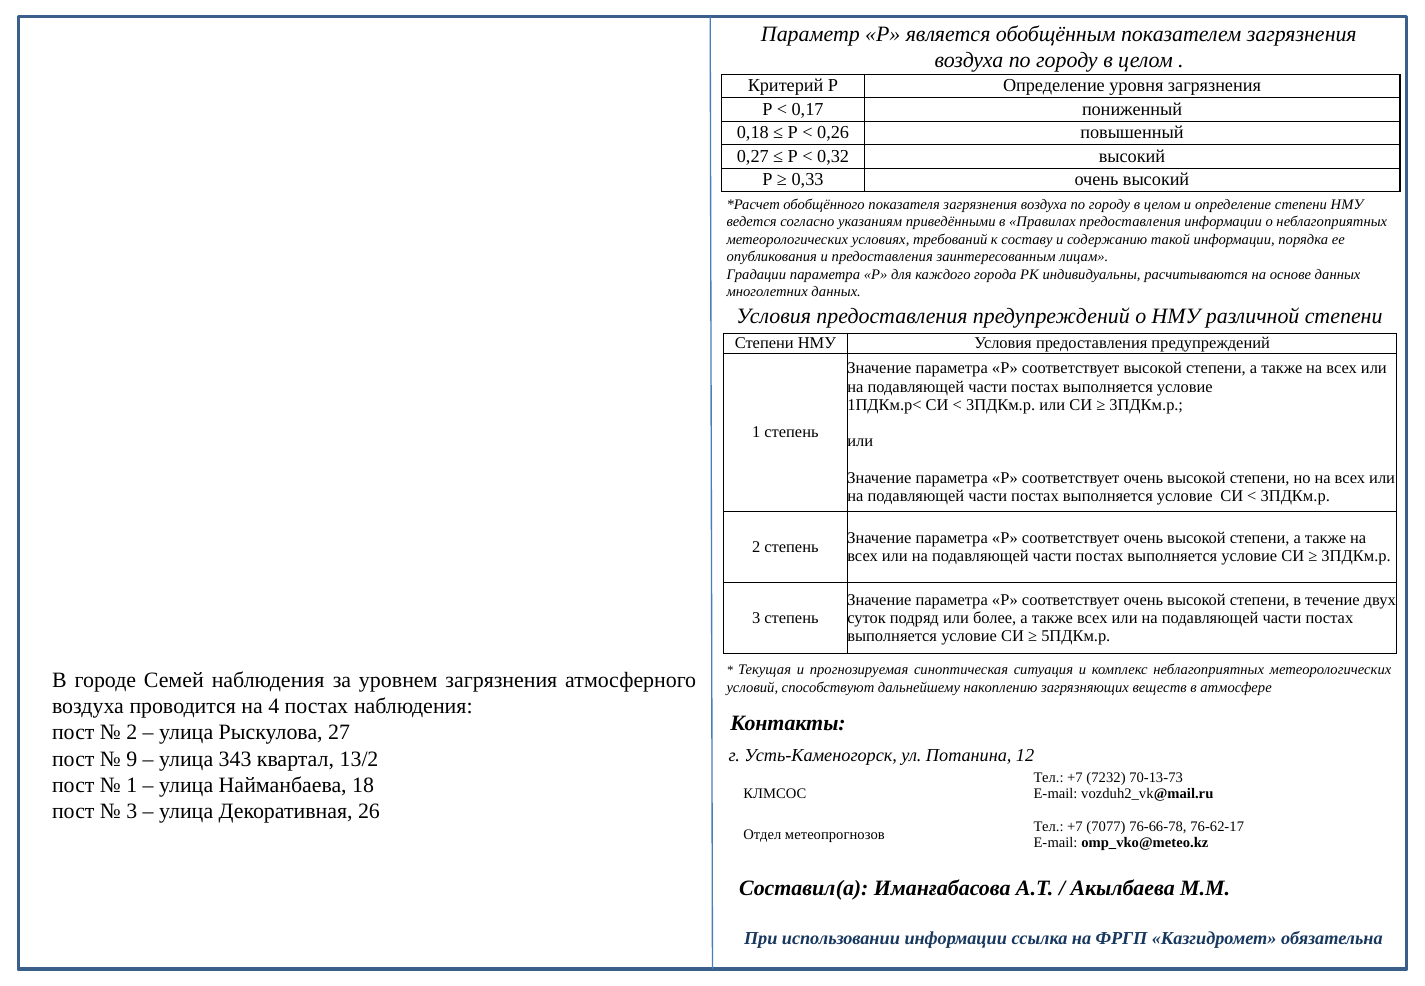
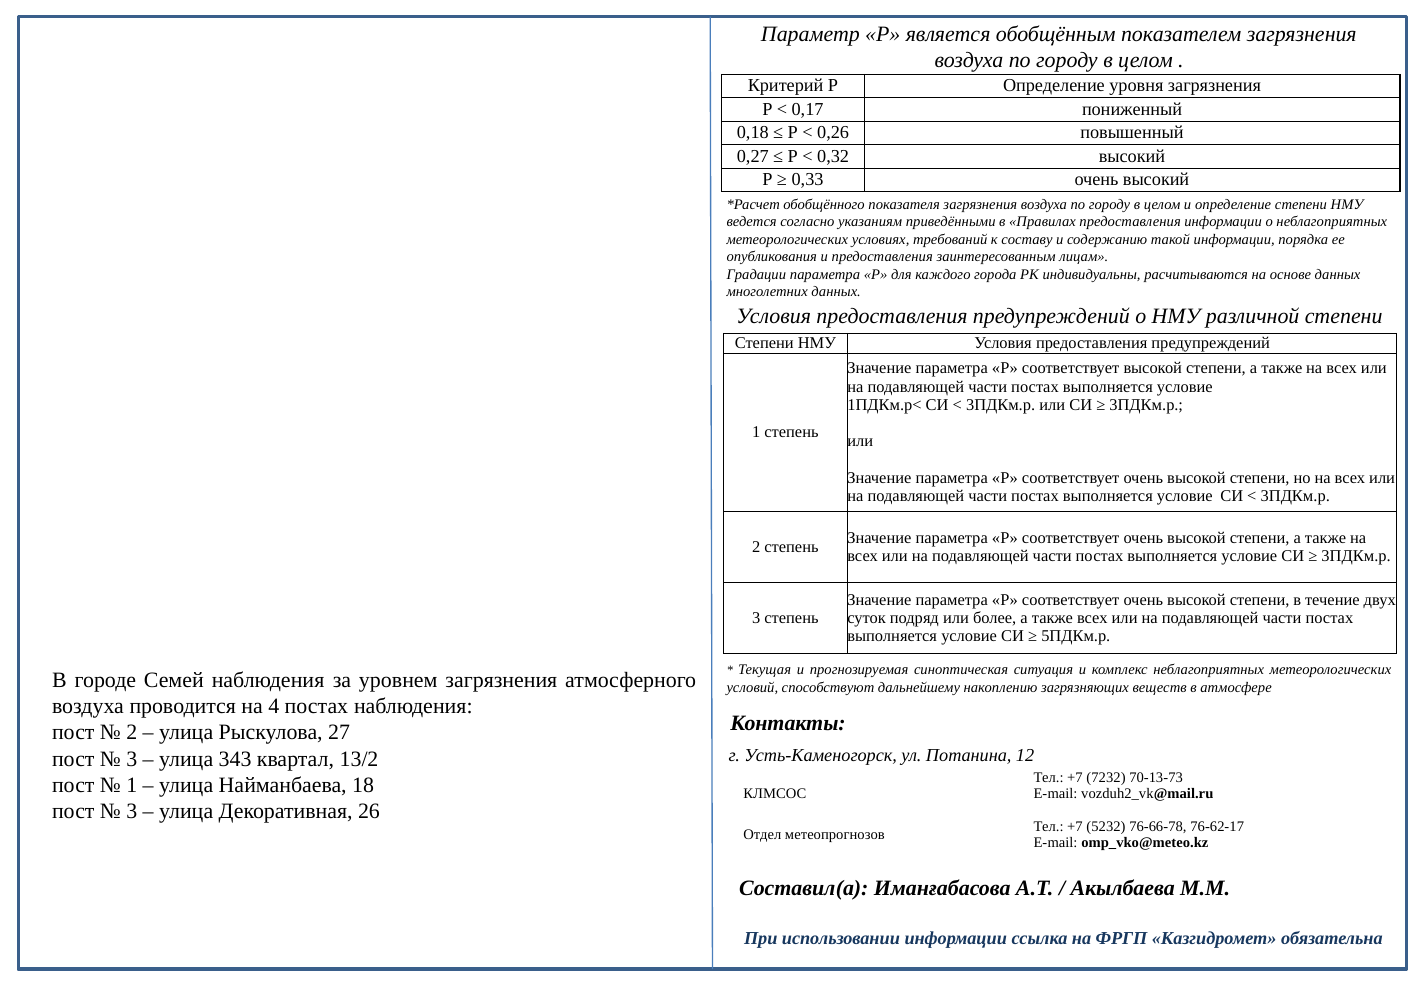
9 at (132, 759): 9 -> 3
7077: 7077 -> 5232
